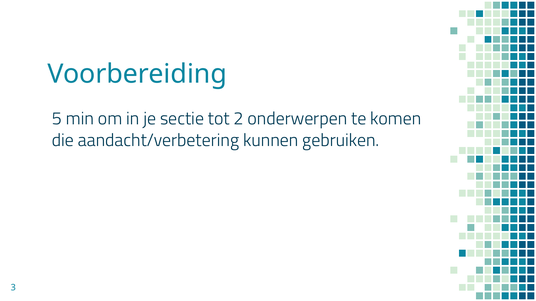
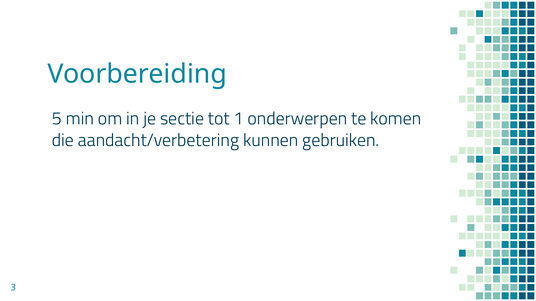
2: 2 -> 1
